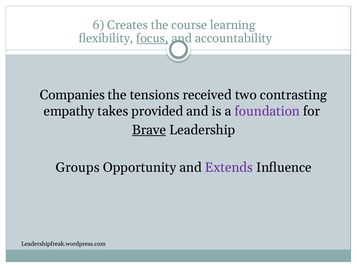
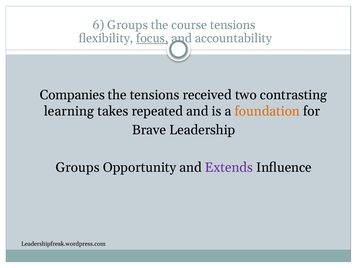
6 Creates: Creates -> Groups
course learning: learning -> tensions
empathy: empathy -> learning
provided: provided -> repeated
foundation colour: purple -> orange
Brave underline: present -> none
